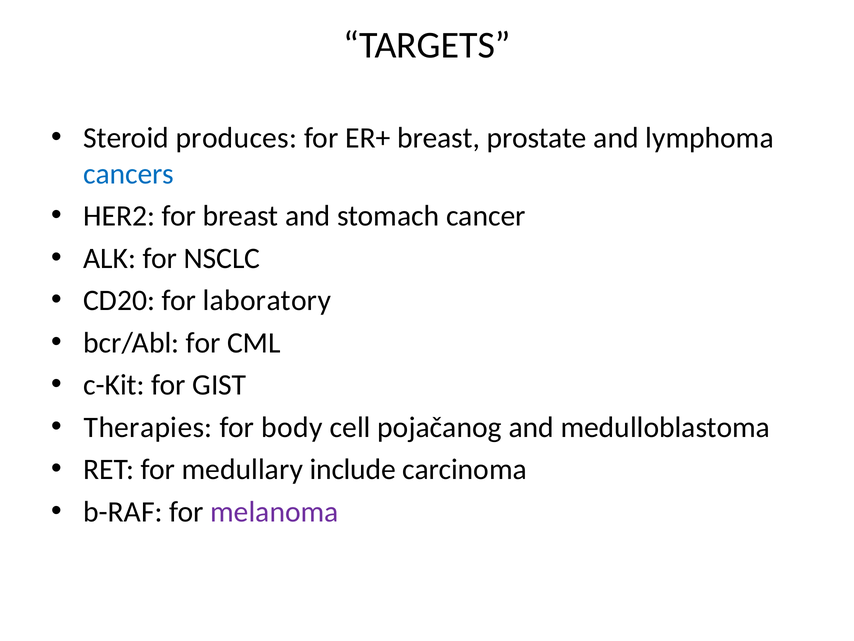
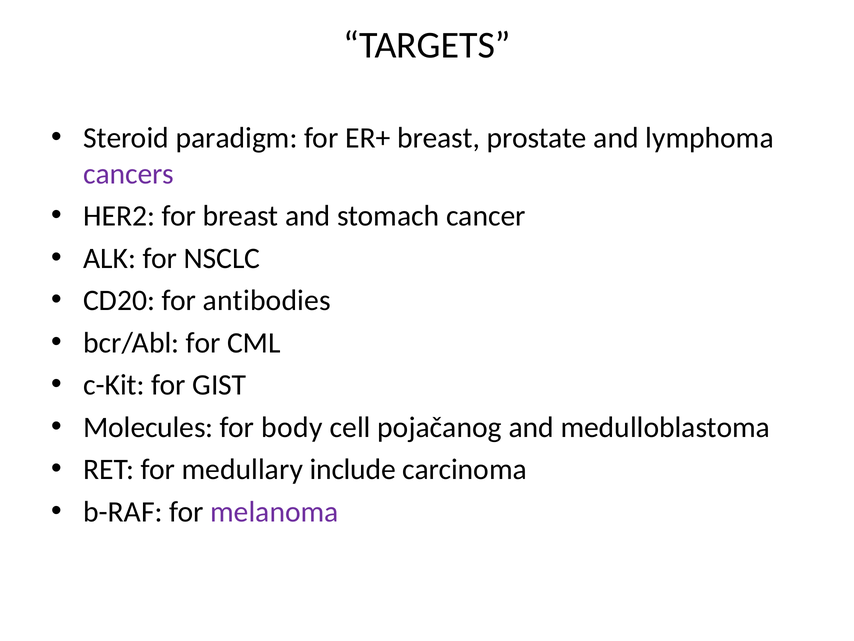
produces: produces -> paradigm
cancers colour: blue -> purple
laboratory: laboratory -> antibodies
Therapies: Therapies -> Molecules
